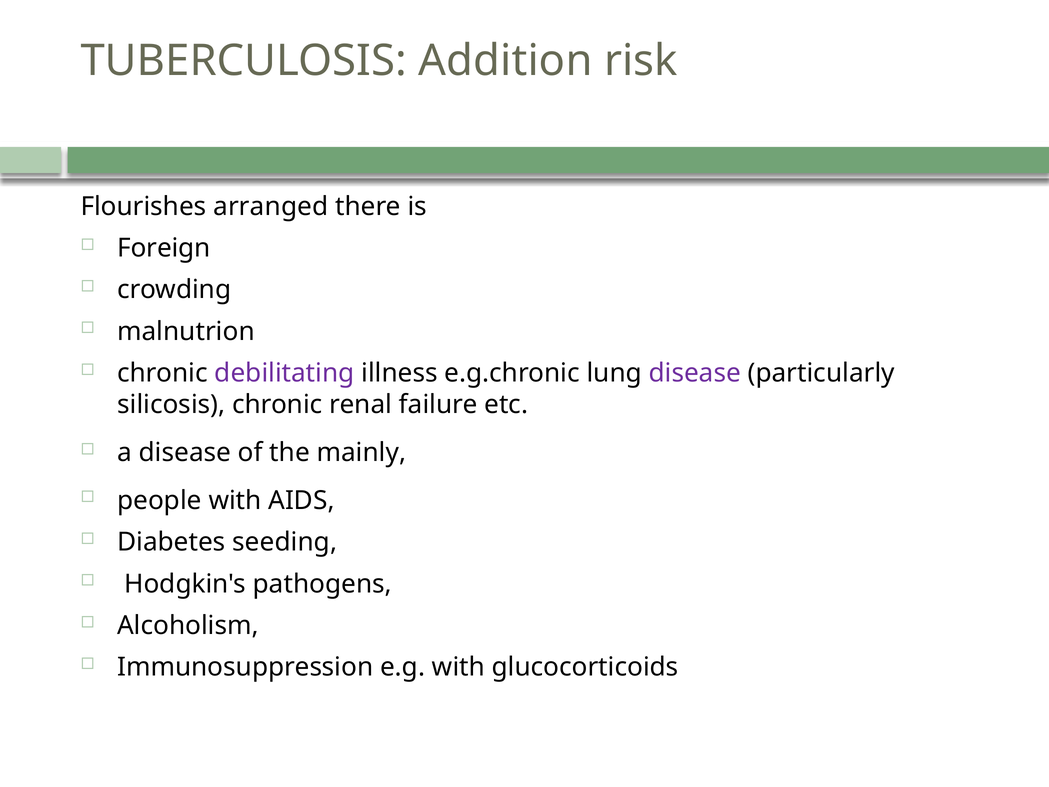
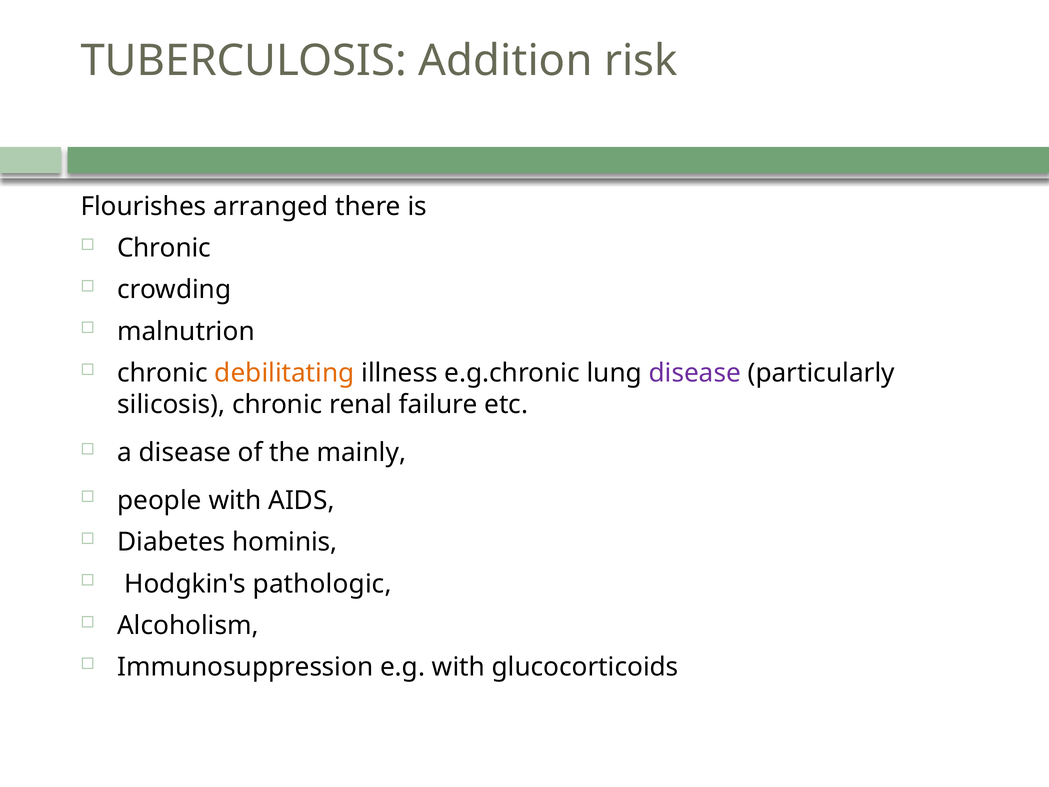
Foreign at (164, 248): Foreign -> Chronic
debilitating colour: purple -> orange
seeding: seeding -> hominis
pathogens: pathogens -> pathologic
